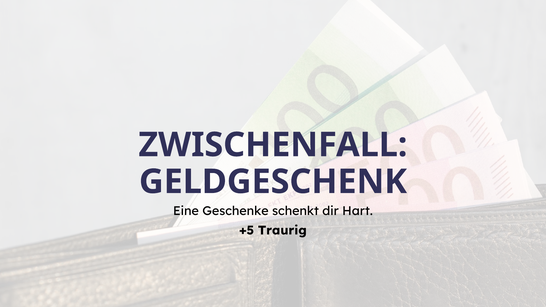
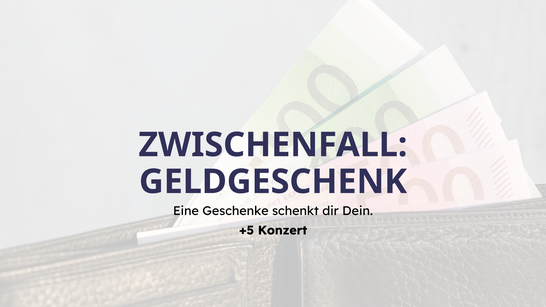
Hart: Hart -> Dein
Traurig: Traurig -> Konzert
